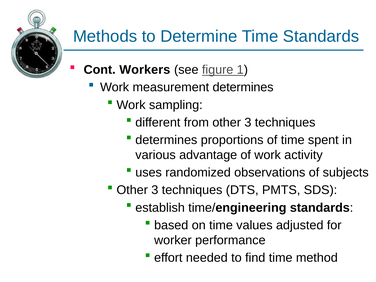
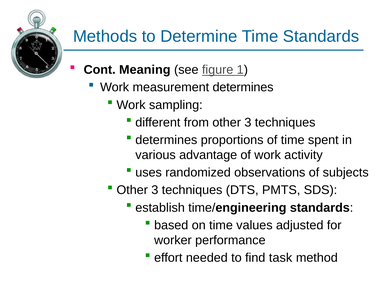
Workers: Workers -> Meaning
find time: time -> task
